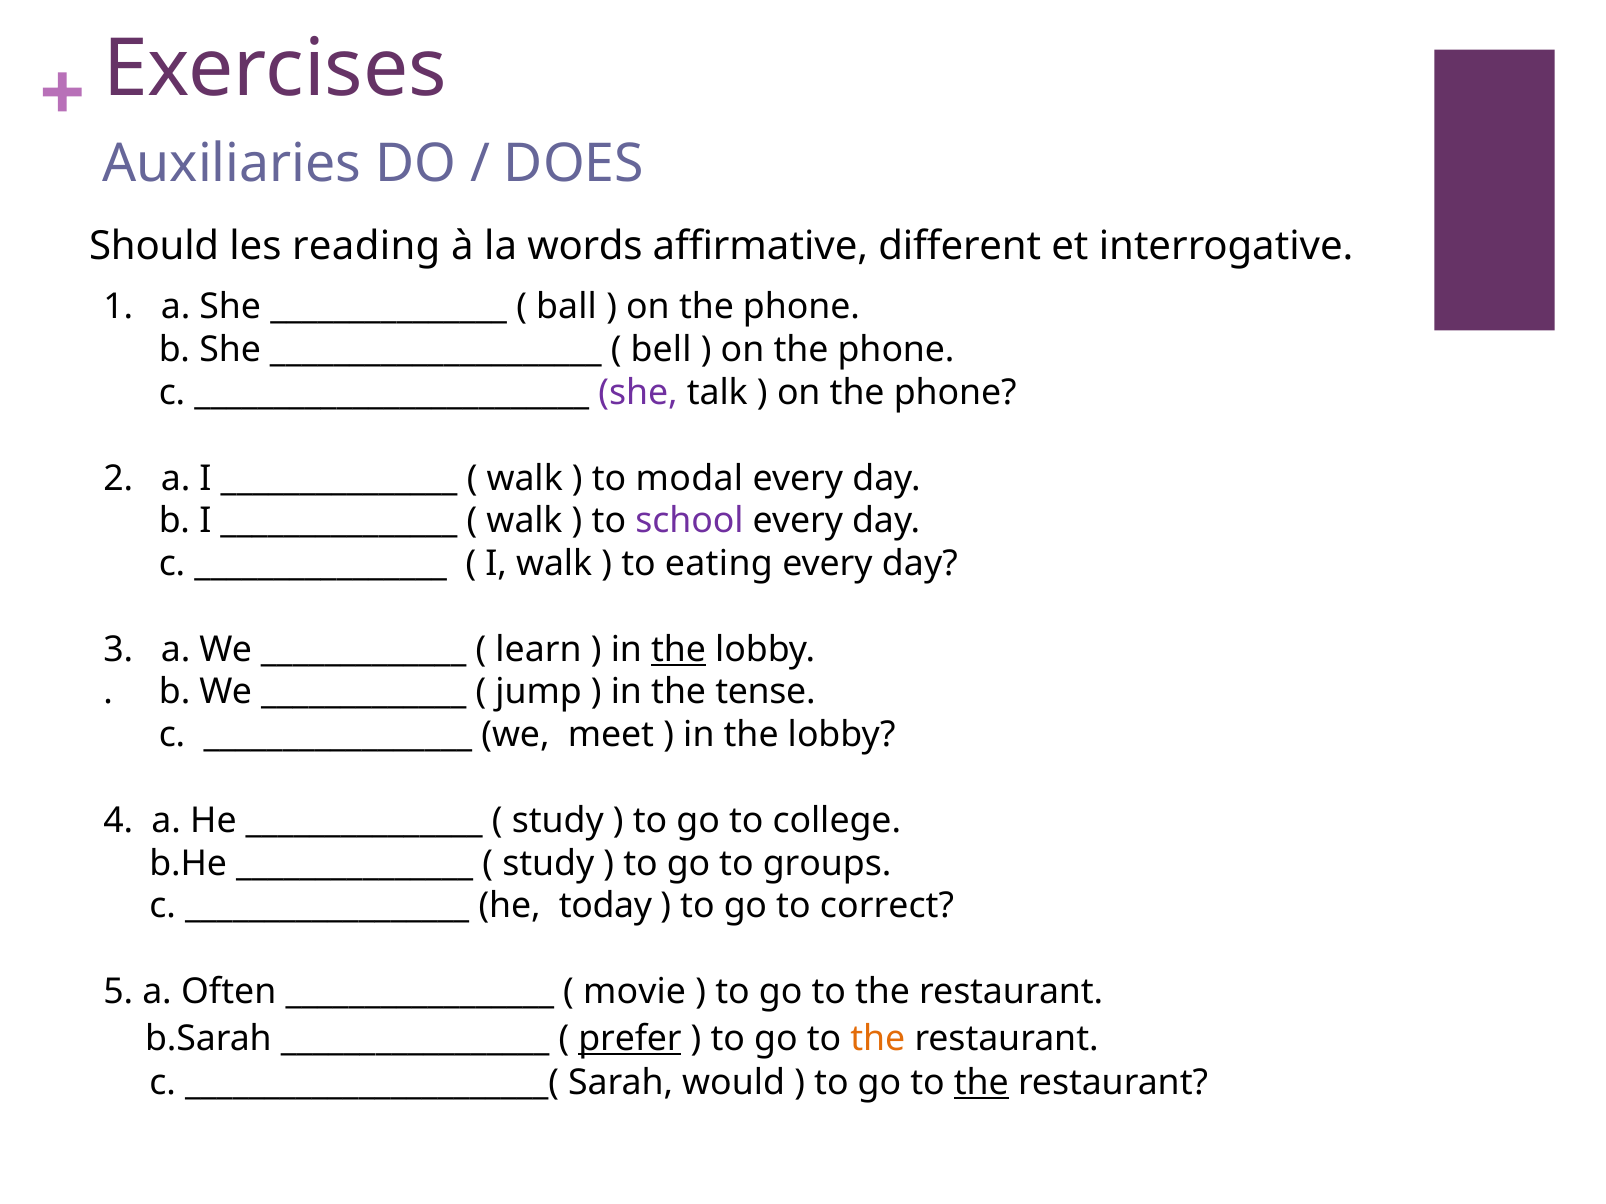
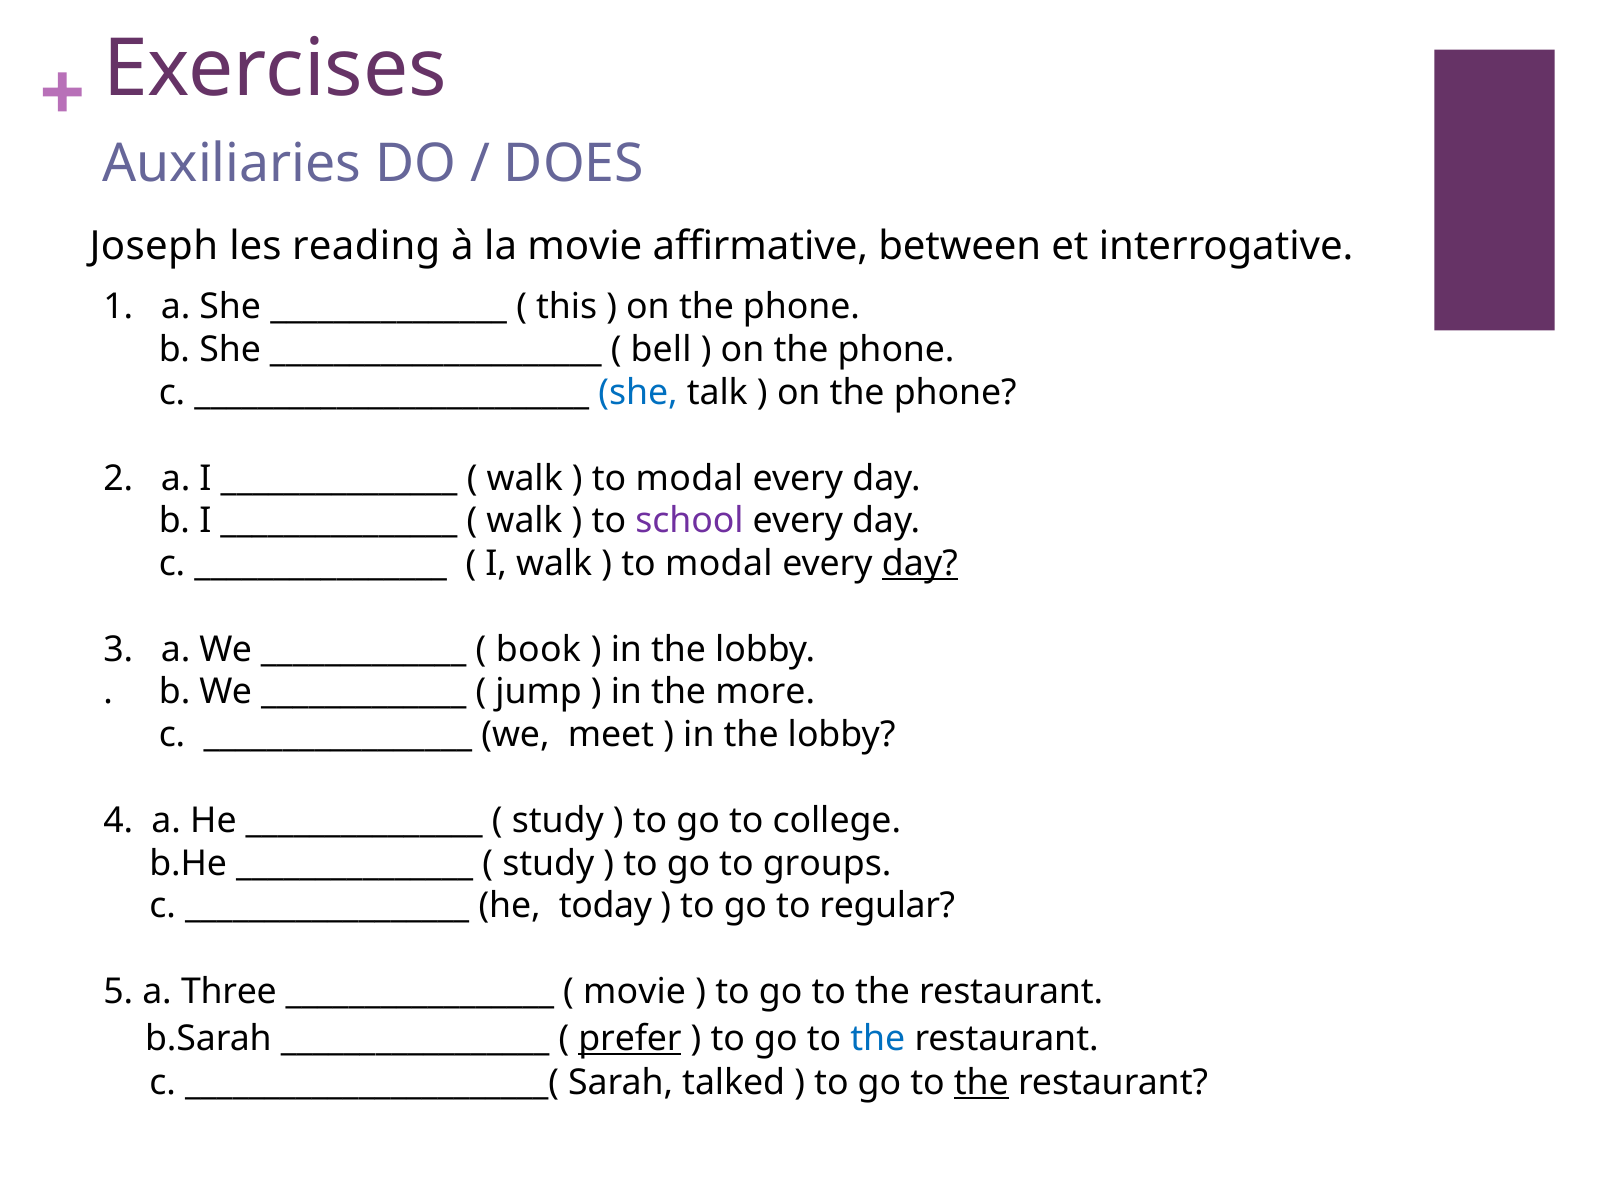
Should: Should -> Joseph
la words: words -> movie
different: different -> between
ball: ball -> this
she at (638, 393) colour: purple -> blue
eating at (719, 564): eating -> modal
day at (920, 564) underline: none -> present
learn: learn -> book
the at (679, 650) underline: present -> none
tense: tense -> more
correct: correct -> regular
Often: Often -> Three
the at (878, 1039) colour: orange -> blue
would: would -> talked
